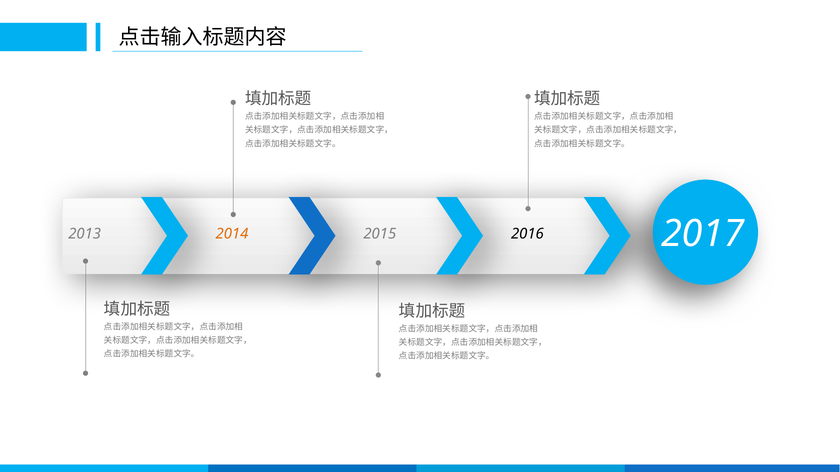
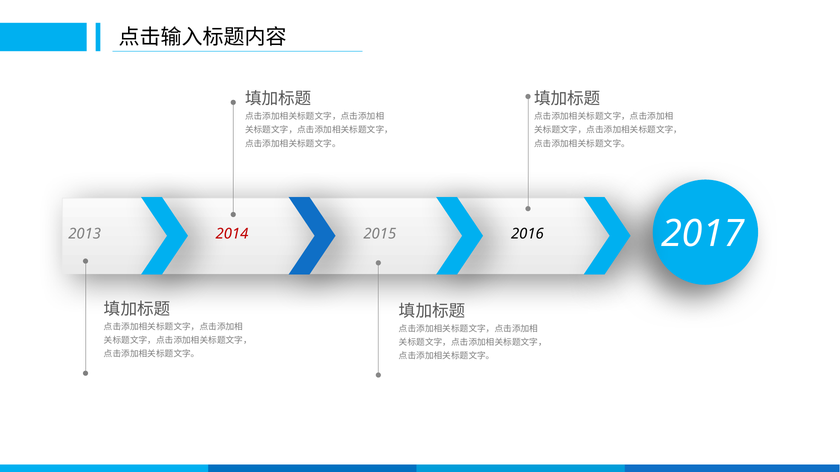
2014 colour: orange -> red
